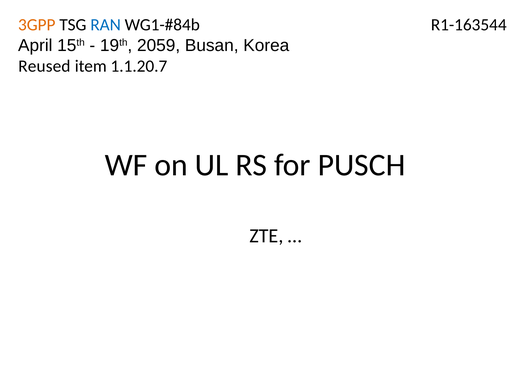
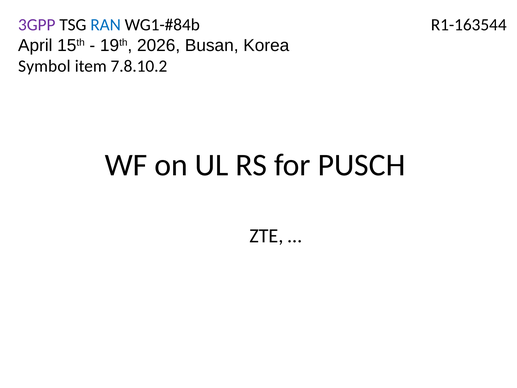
3GPP colour: orange -> purple
2059: 2059 -> 2026
Reused: Reused -> Symbol
1.1.20.7: 1.1.20.7 -> 7.8.10.2
